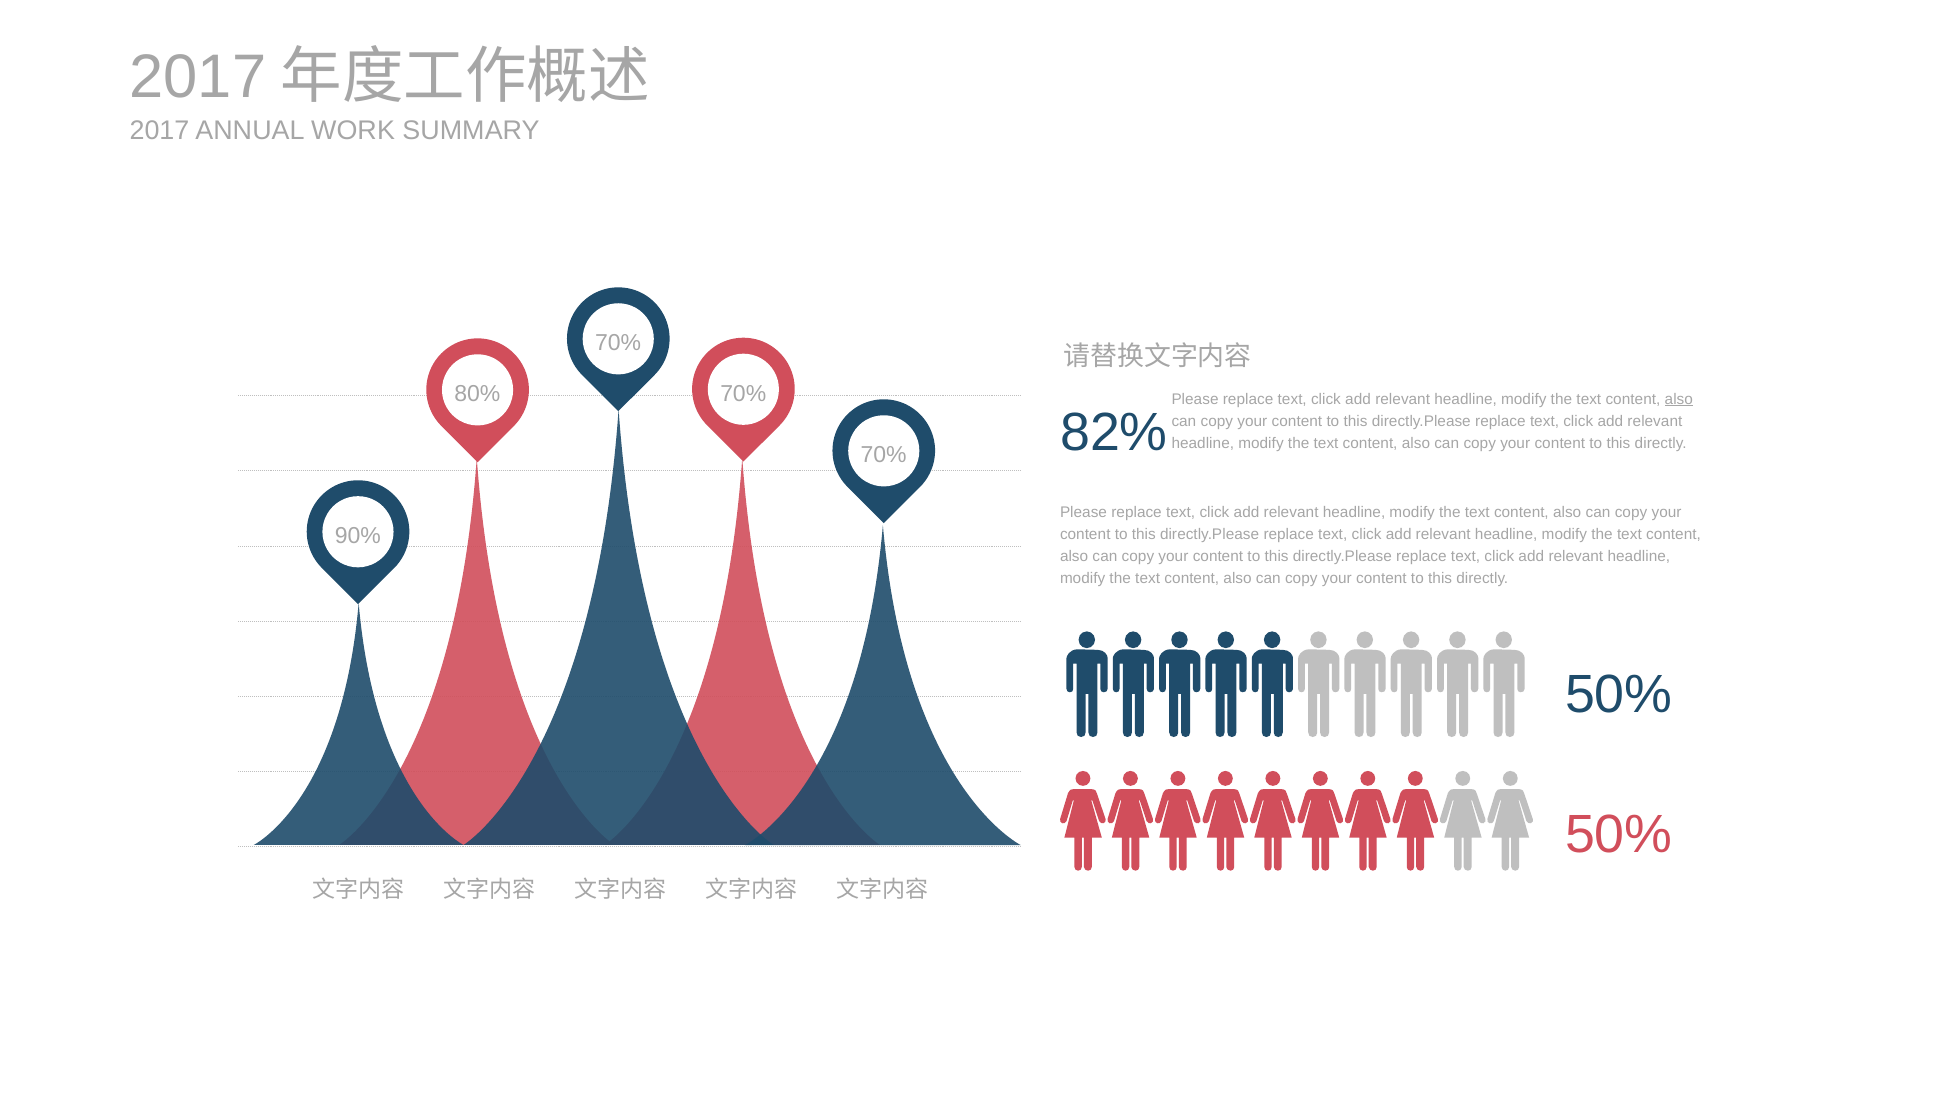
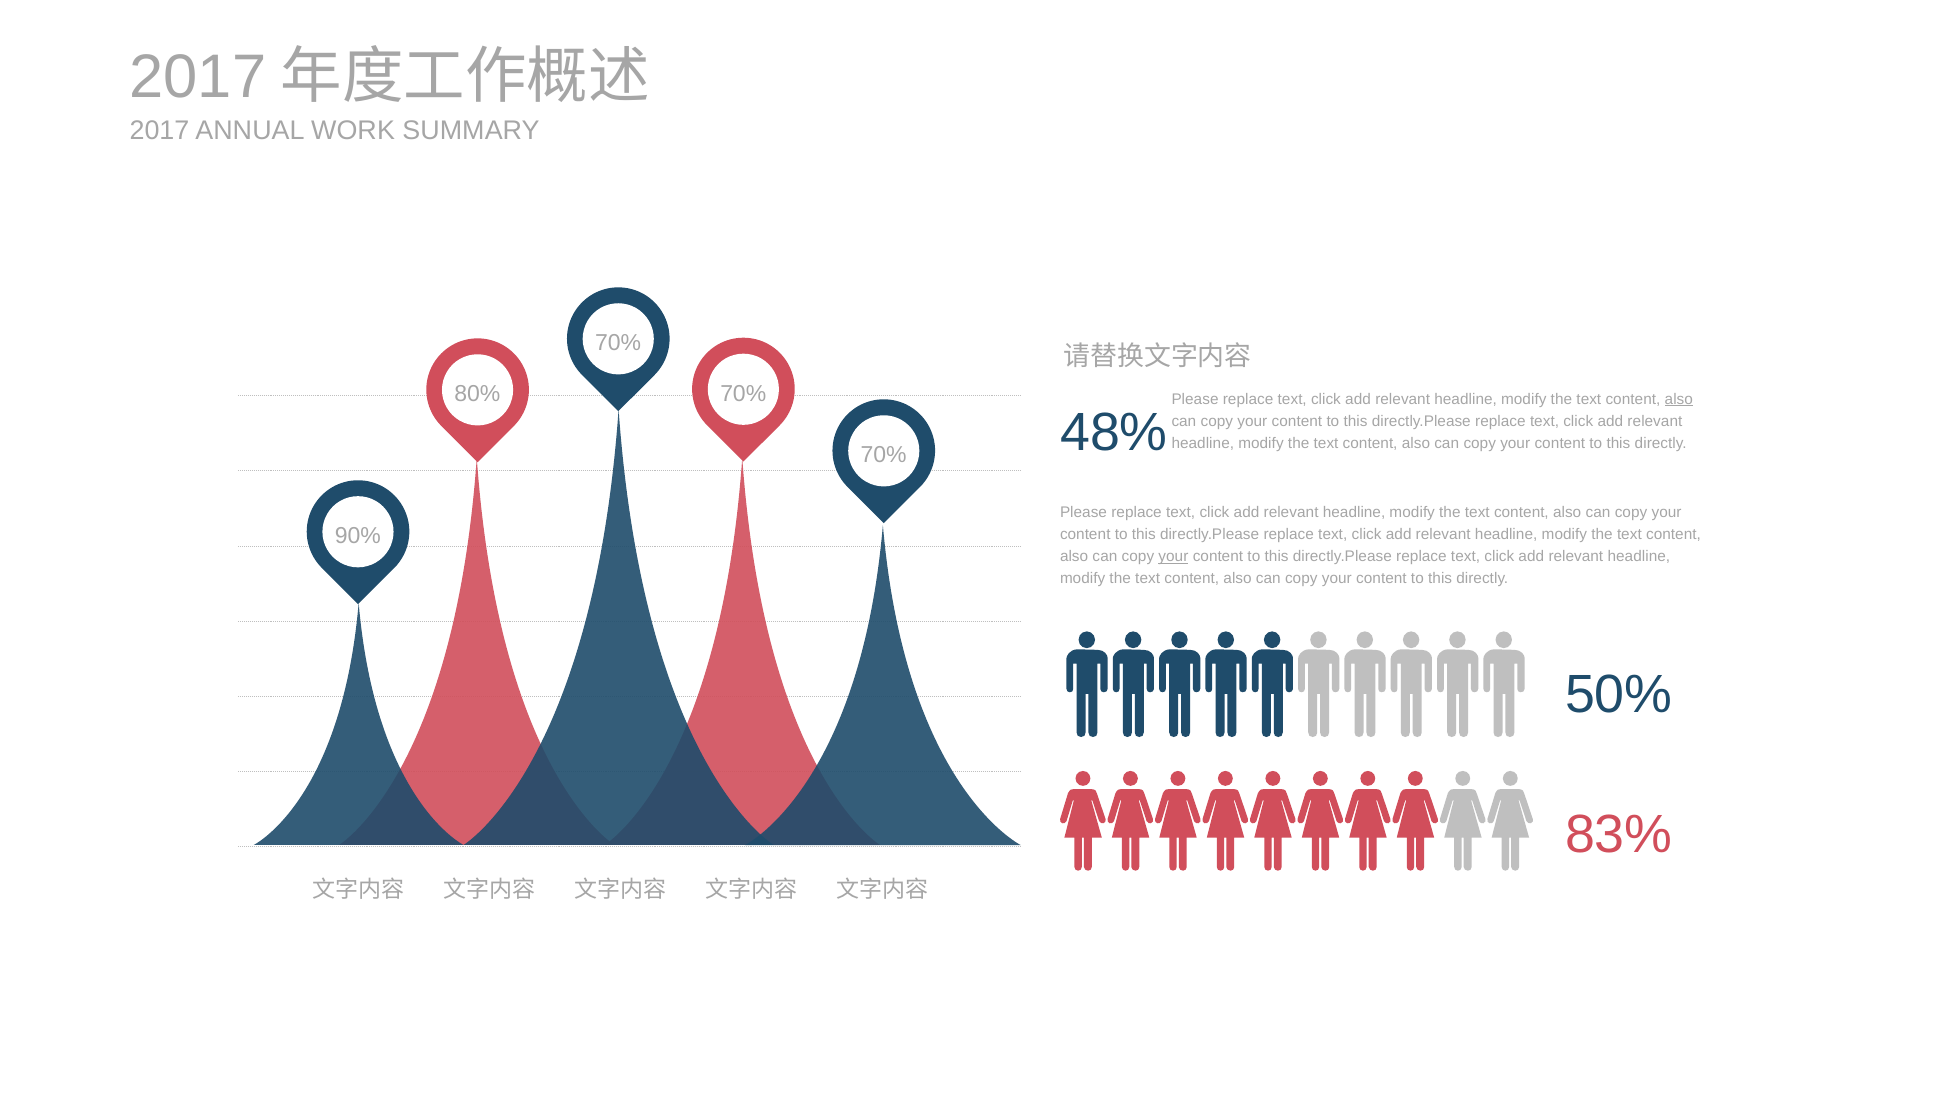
82%: 82% -> 48%
your at (1173, 556) underline: none -> present
50% at (1619, 835): 50% -> 83%
